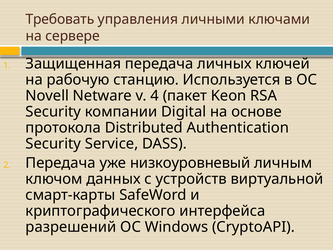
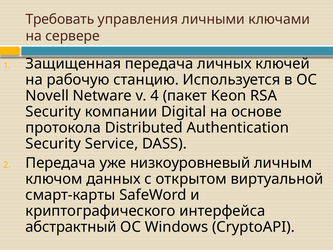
устройств: устройств -> открытом
разрешений: разрешений -> абстрактный
